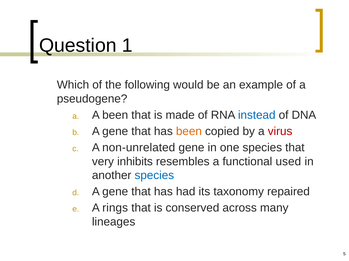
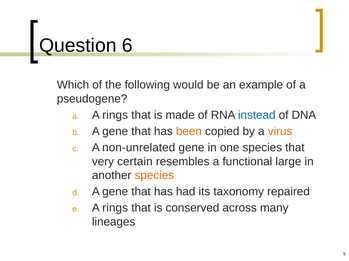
1: 1 -> 6
a A been: been -> rings
virus colour: red -> orange
inhibits: inhibits -> certain
used: used -> large
species at (154, 176) colour: blue -> orange
